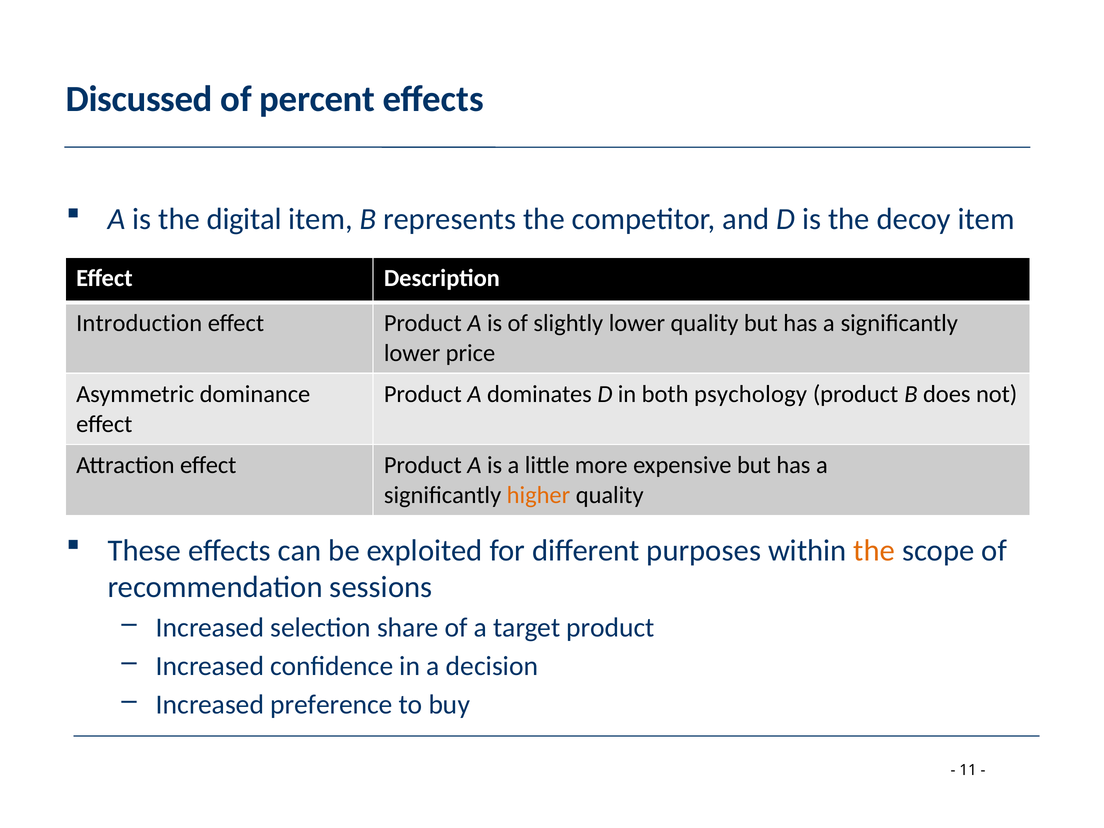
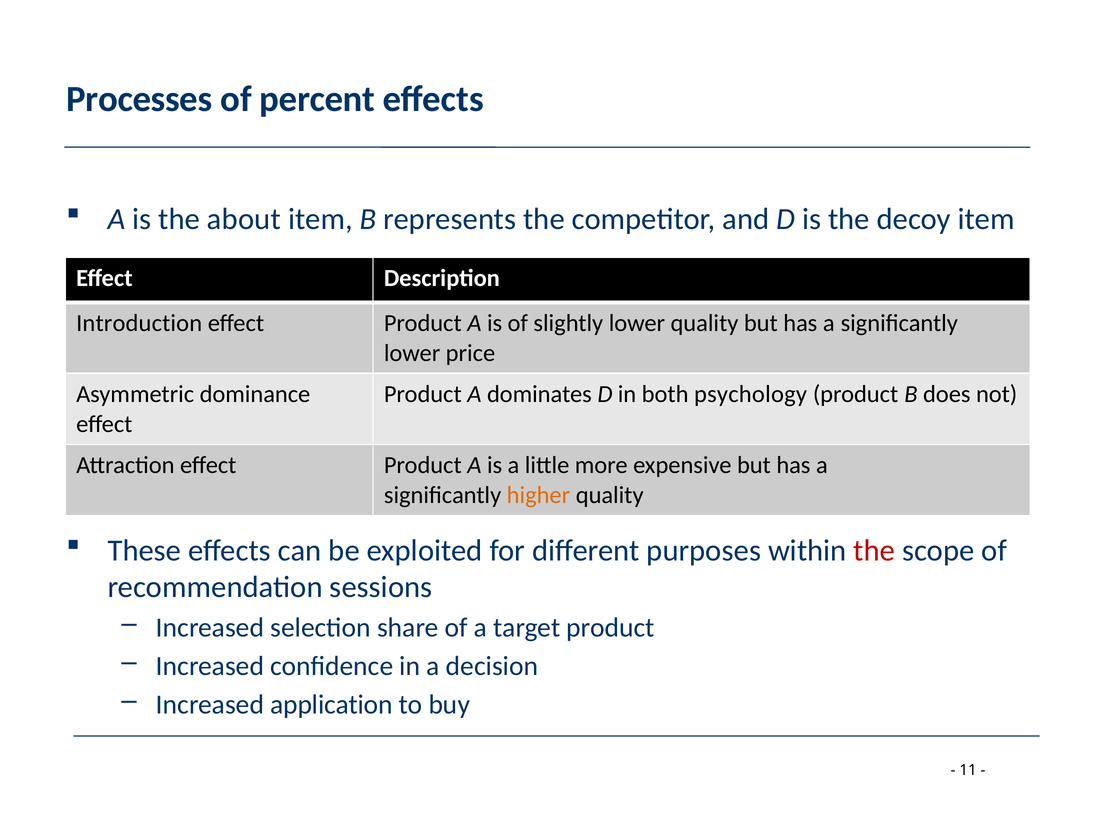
Discussed: Discussed -> Processes
digital: digital -> about
the at (874, 550) colour: orange -> red
preference: preference -> application
